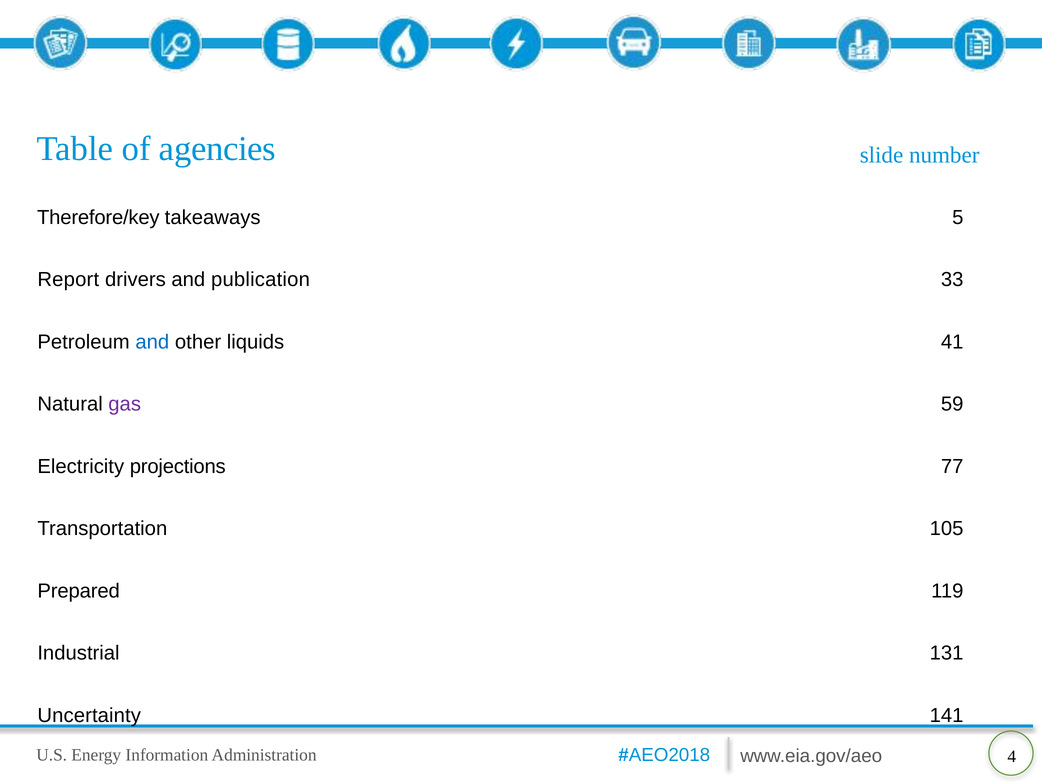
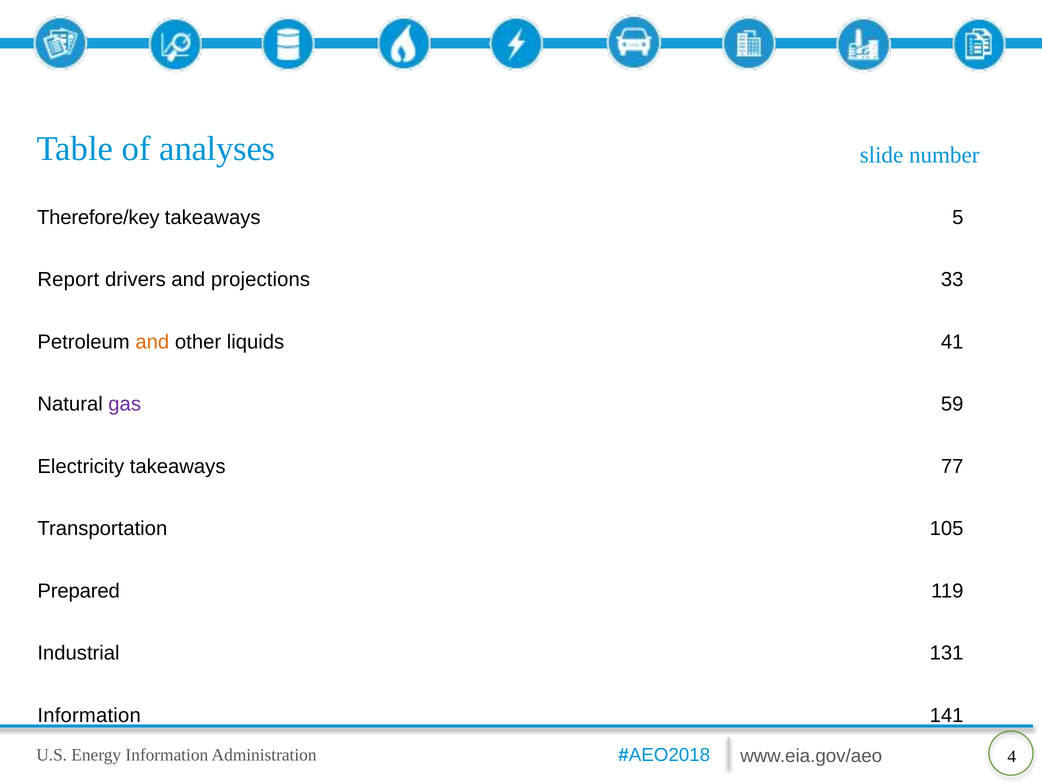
agencies: agencies -> analyses
publication: publication -> projections
and at (152, 342) colour: blue -> orange
Electricity projections: projections -> takeaways
Uncertainty at (89, 715): Uncertainty -> Information
